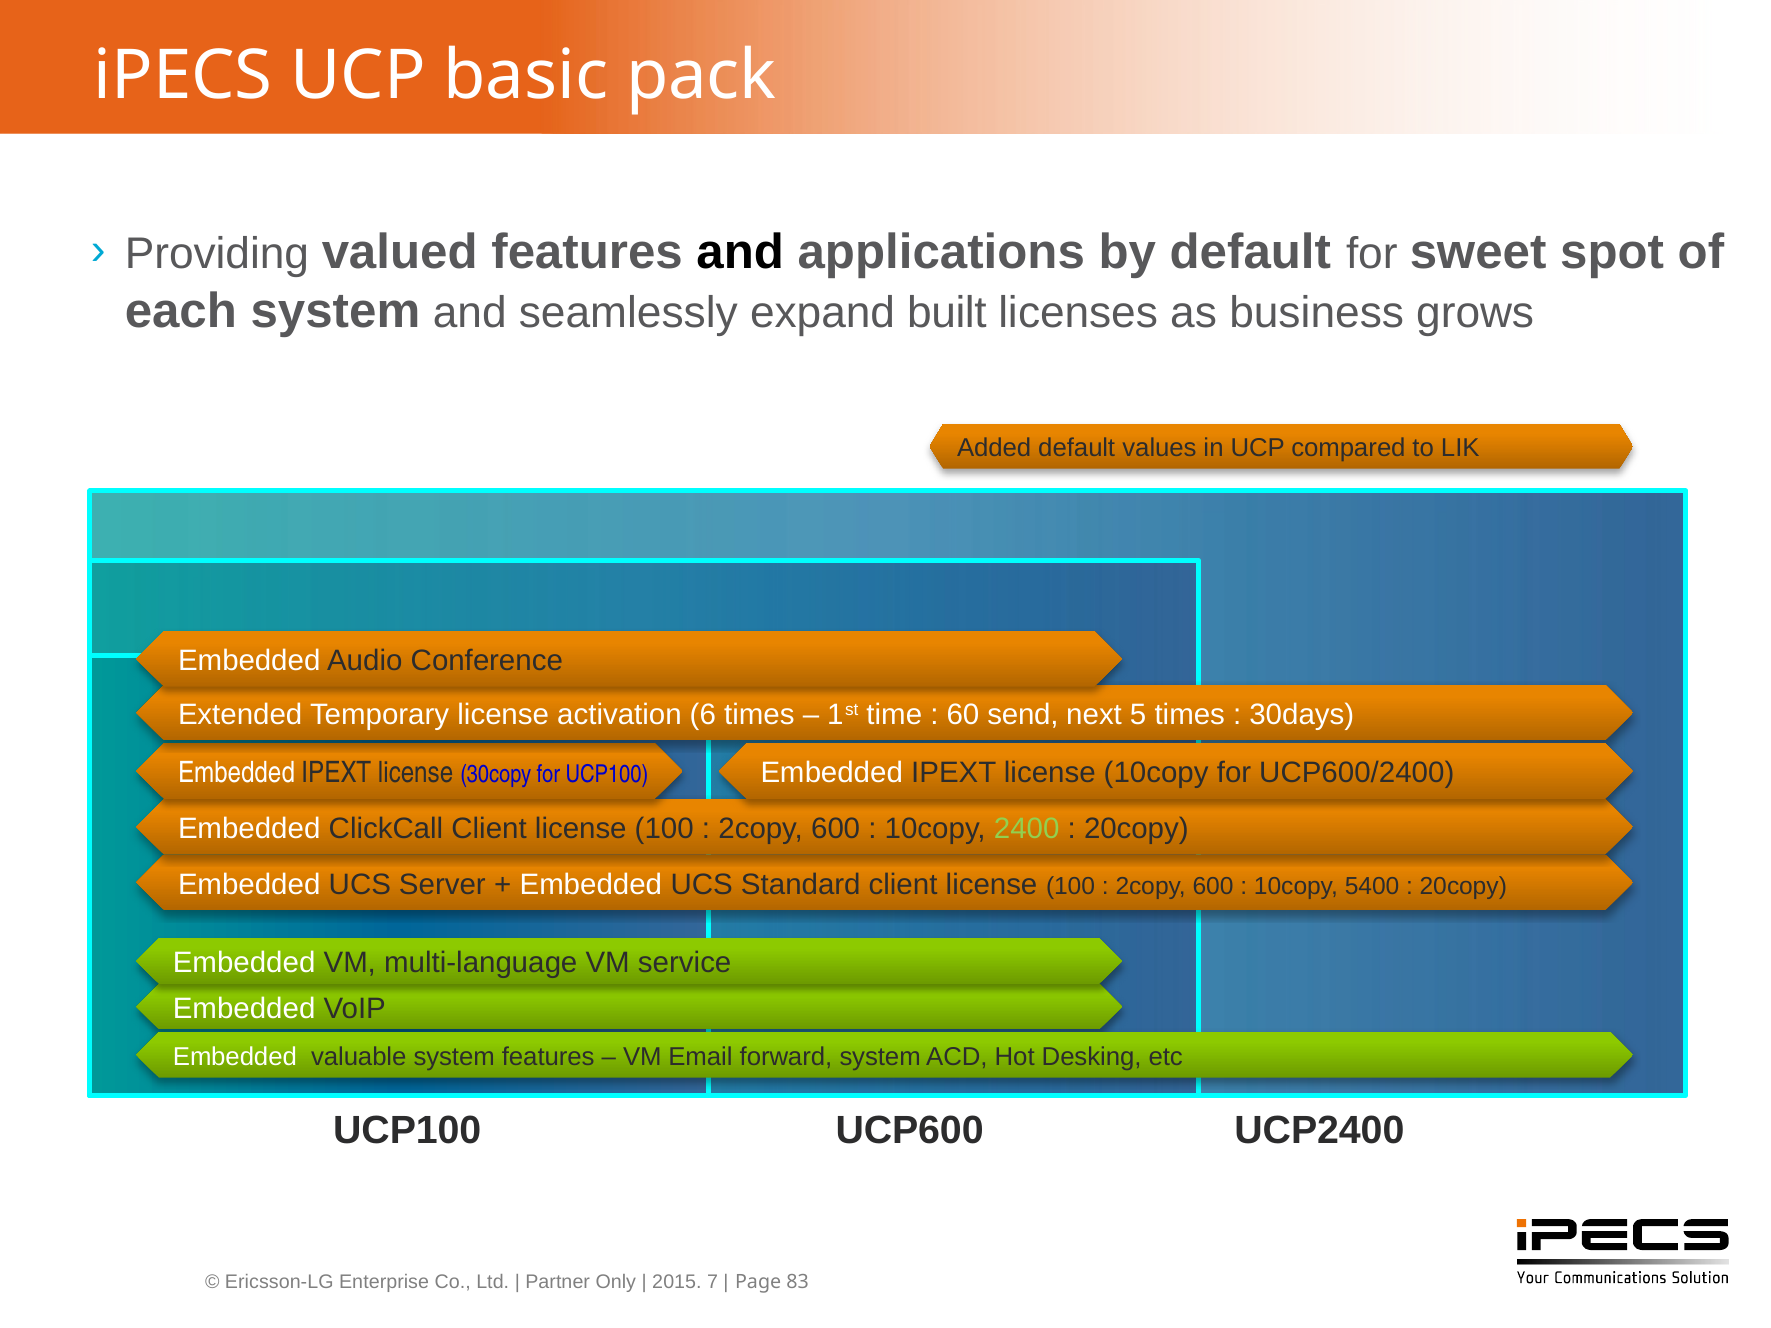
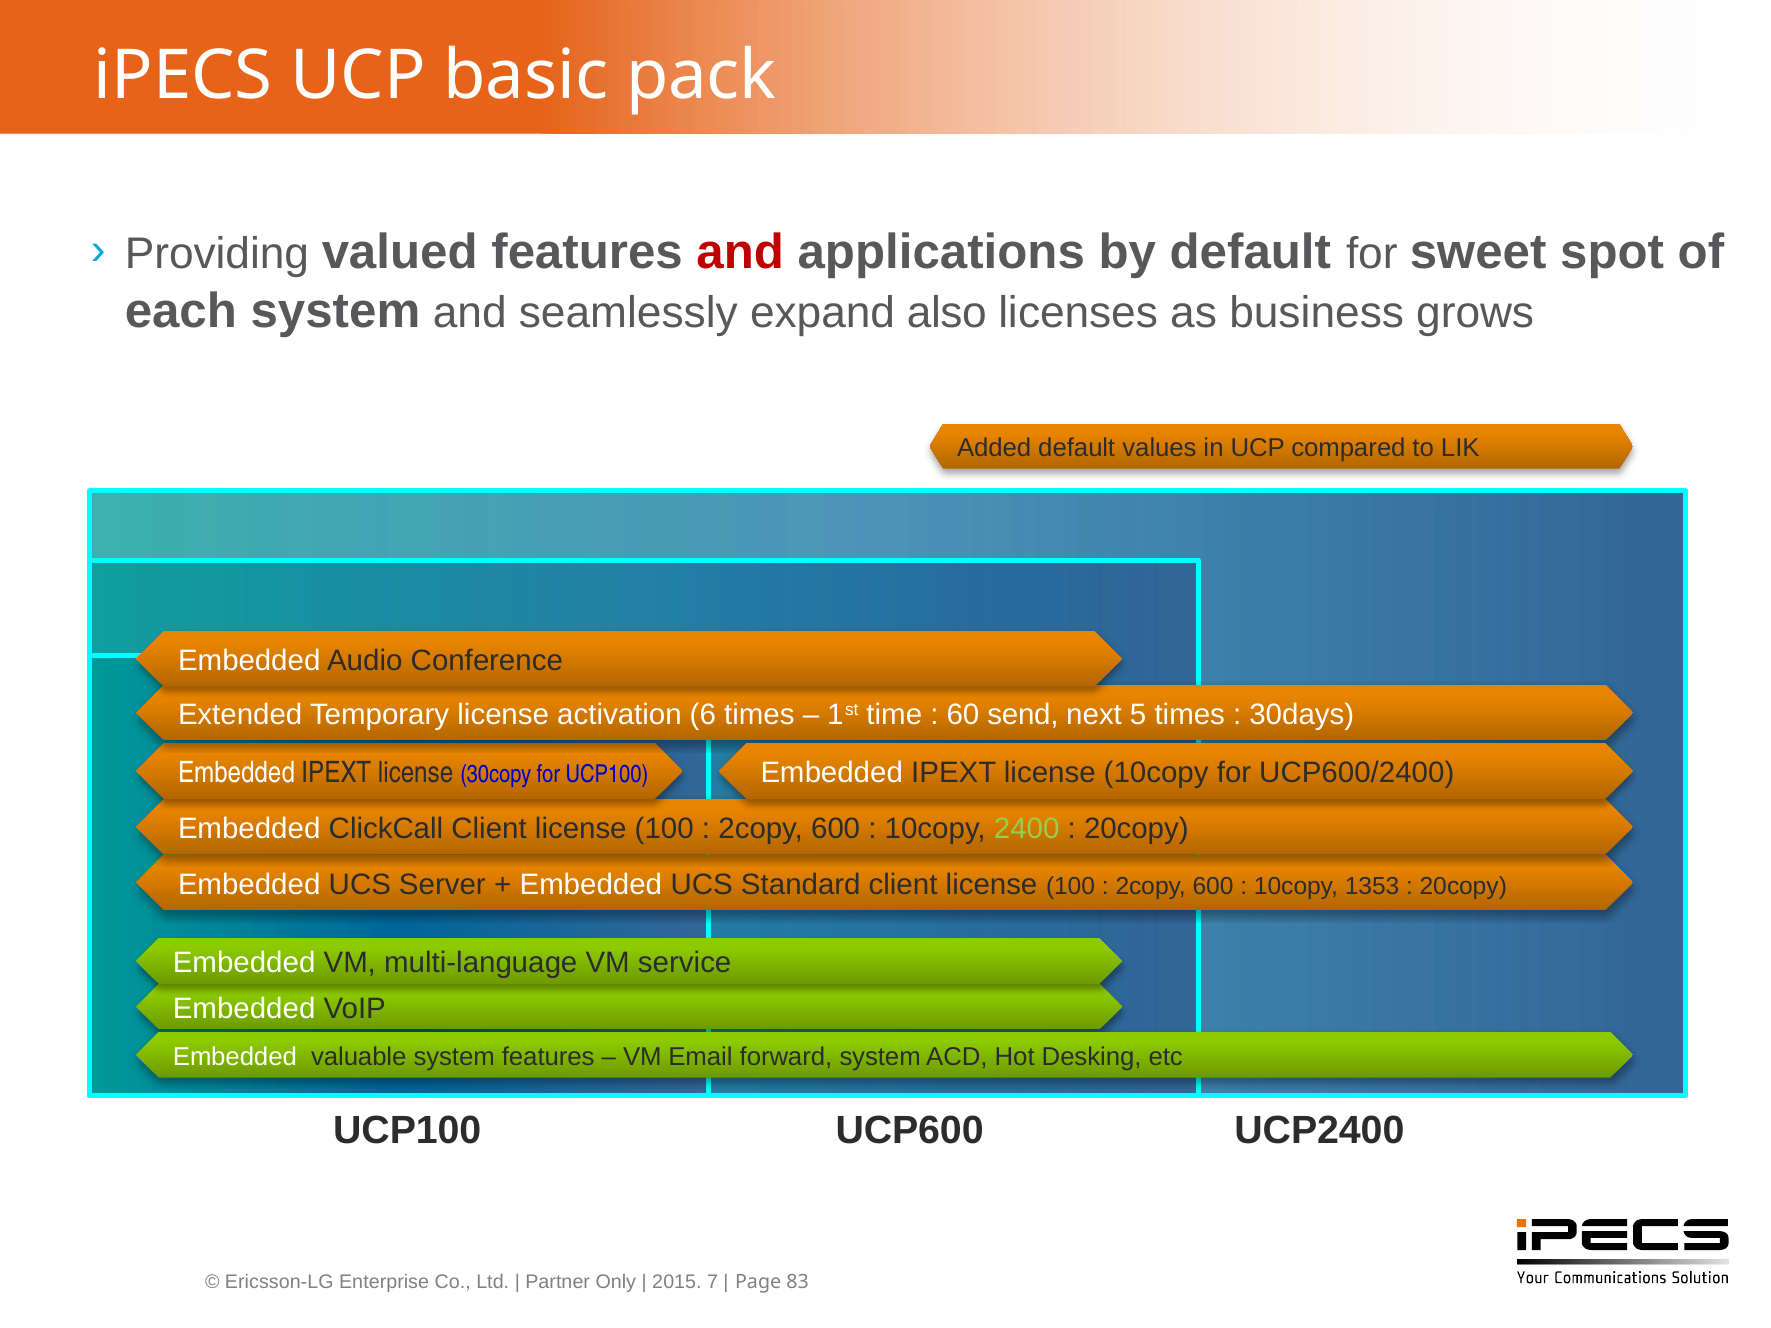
and at (740, 252) colour: black -> red
built: built -> also
5400: 5400 -> 1353
